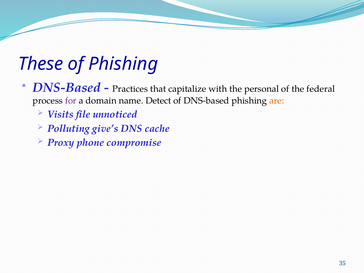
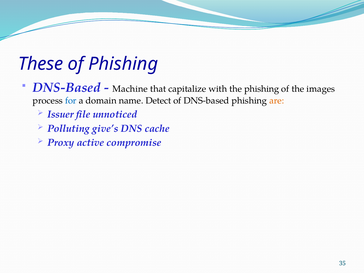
Practices: Practices -> Machine
the personal: personal -> phishing
federal: federal -> images
for colour: purple -> blue
Visits: Visits -> Issuer
phone: phone -> active
